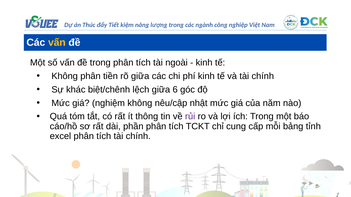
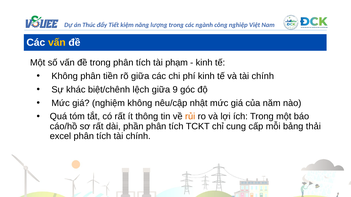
ngoài: ngoài -> phạm
6: 6 -> 9
rủi colour: purple -> orange
tỉnh: tỉnh -> thải
